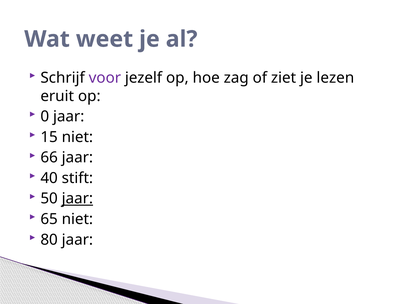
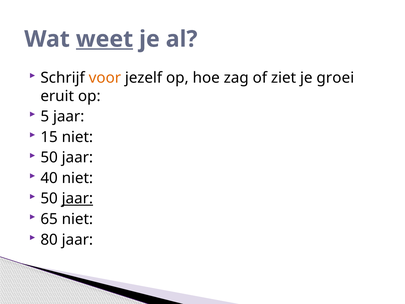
weet underline: none -> present
voor colour: purple -> orange
lezen: lezen -> groei
0: 0 -> 5
66 at (49, 157): 66 -> 50
40 stift: stift -> niet
